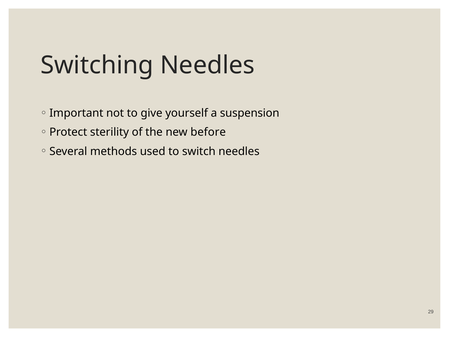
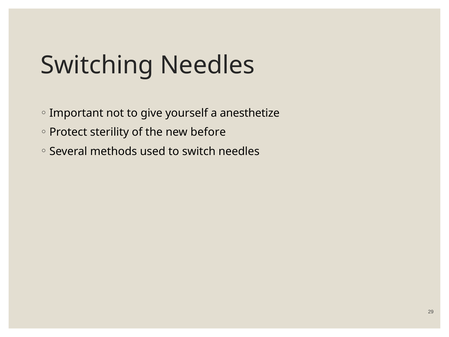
suspension: suspension -> anesthetize
